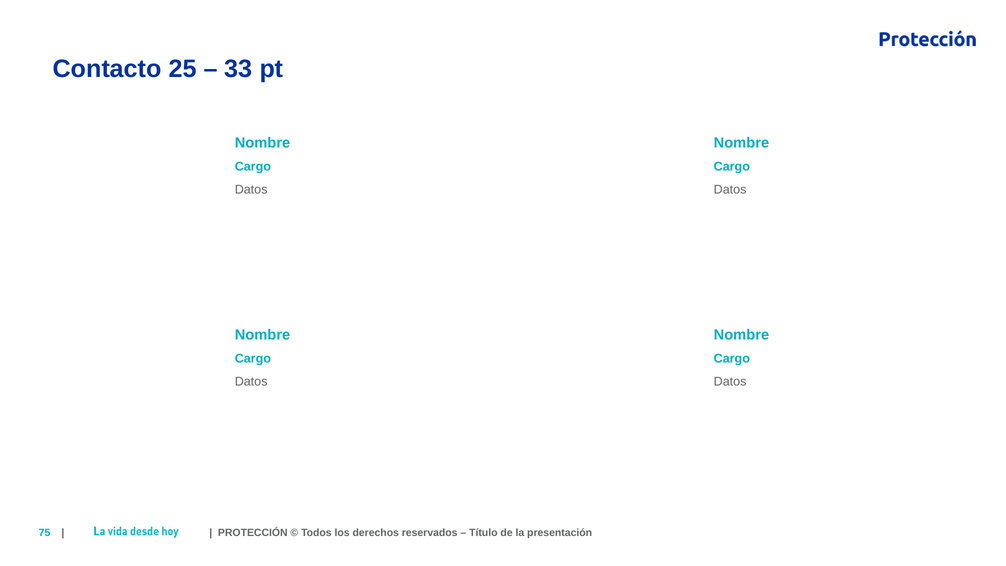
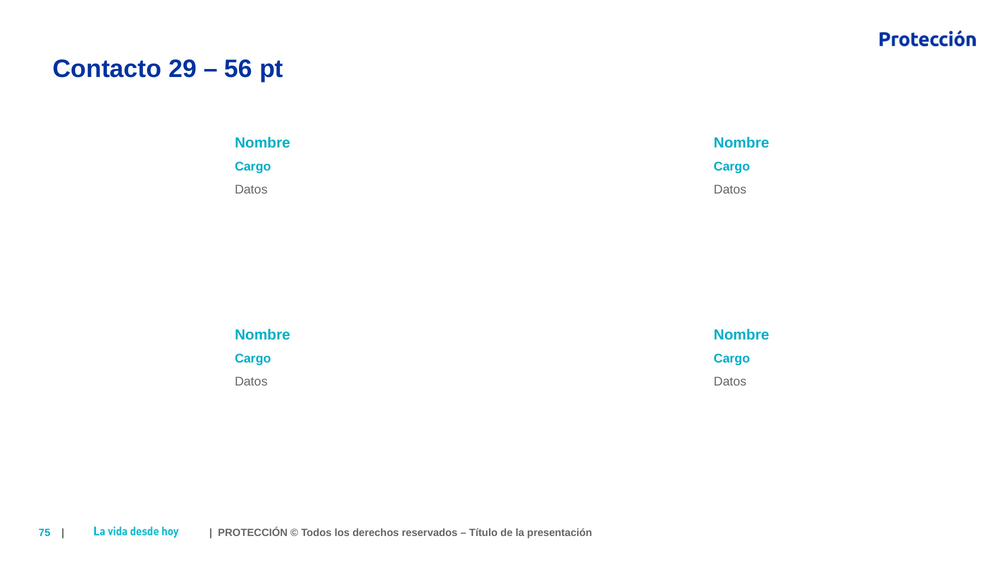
25: 25 -> 29
33: 33 -> 56
